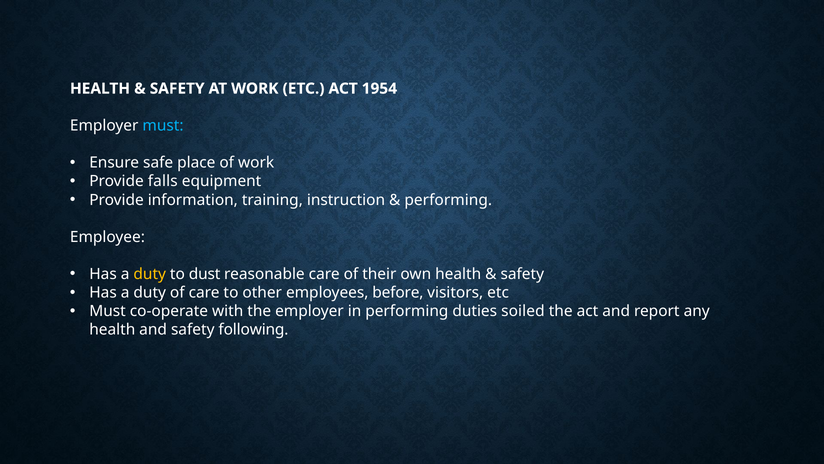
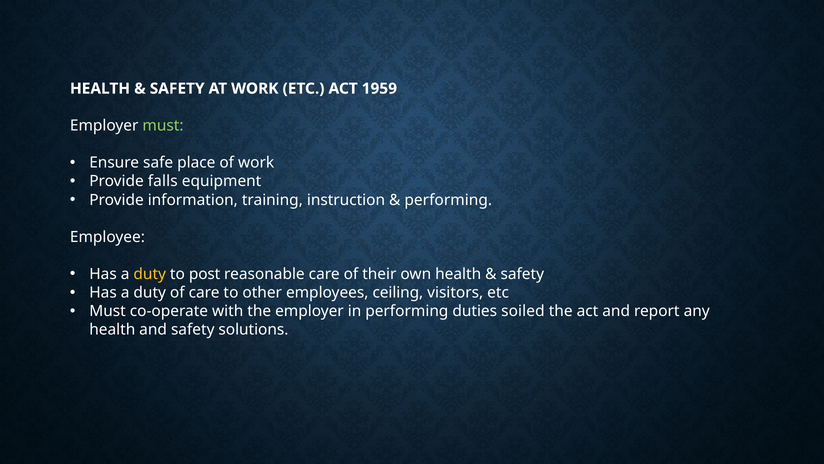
1954: 1954 -> 1959
must at (163, 126) colour: light blue -> light green
dust: dust -> post
before: before -> ceiling
following: following -> solutions
